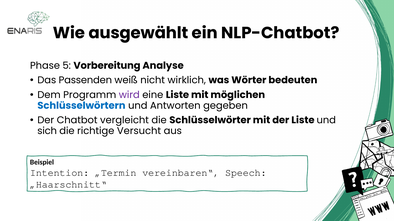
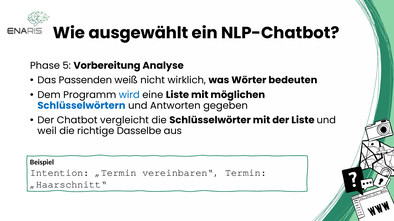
wird colour: purple -> blue
sich: sich -> weil
Versucht: Versucht -> Dasselbe
Speech: Speech -> Termin
